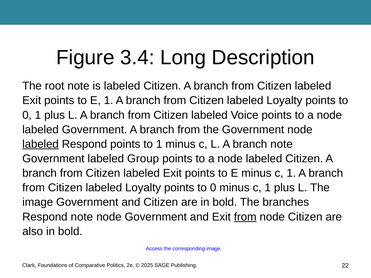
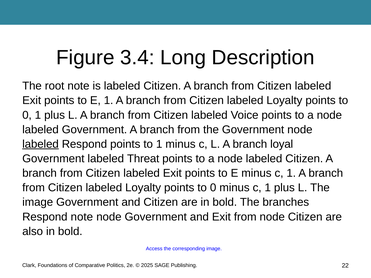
branch note: note -> loyal
Group: Group -> Threat
from at (245, 217) underline: present -> none
